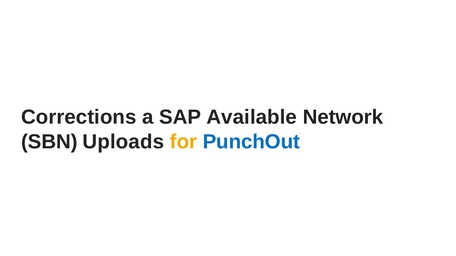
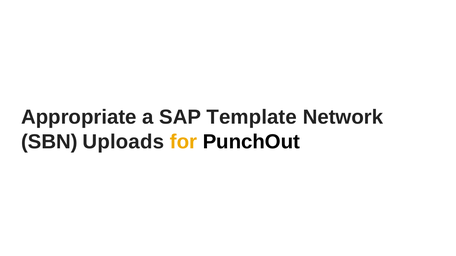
Corrections: Corrections -> Appropriate
Available: Available -> Template
PunchOut colour: blue -> black
